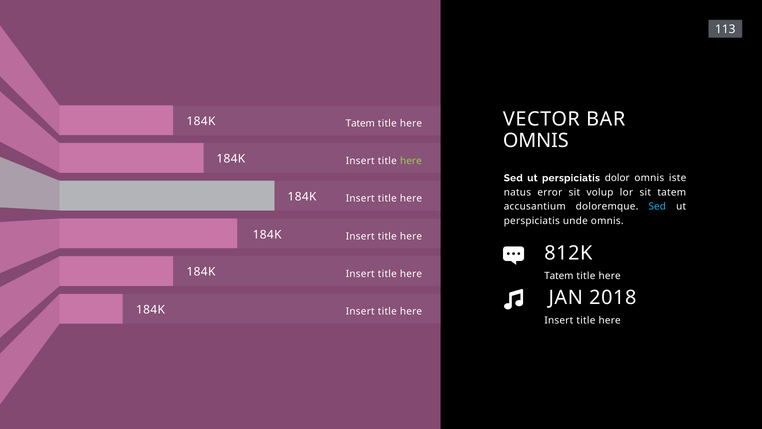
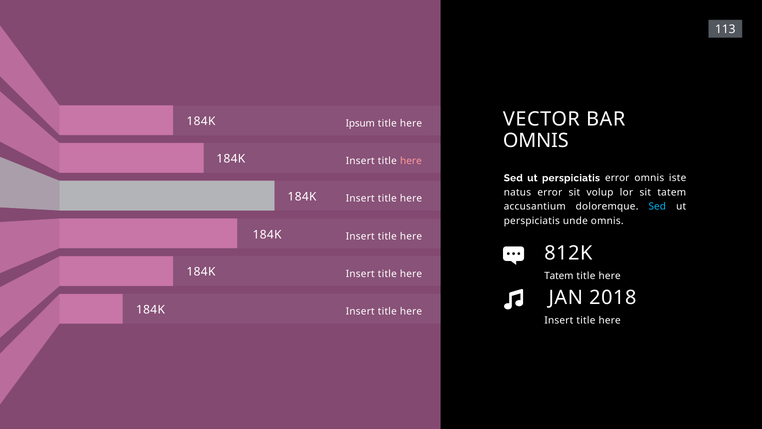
Tatem at (360, 124): Tatem -> Ipsum
here at (411, 161) colour: light green -> pink
perspiciatis dolor: dolor -> error
